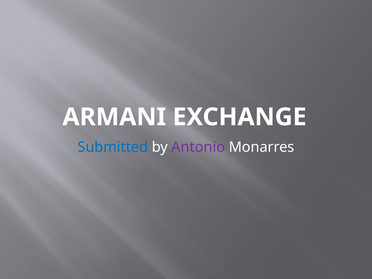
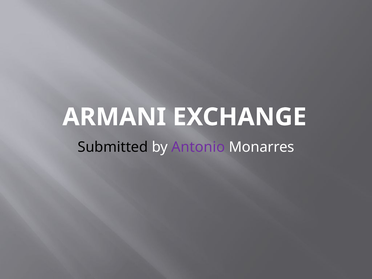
Submitted colour: blue -> black
